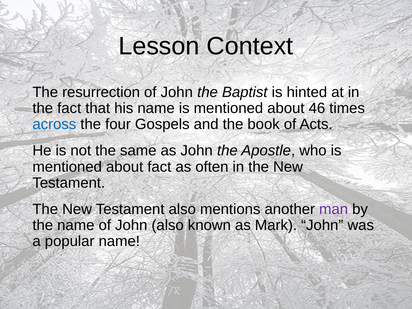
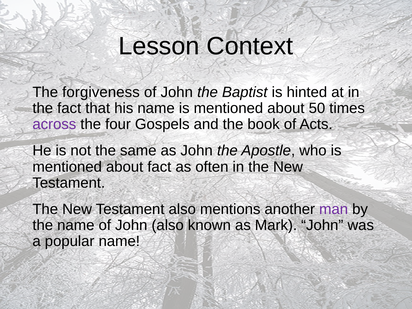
resurrection: resurrection -> forgiveness
46: 46 -> 50
across colour: blue -> purple
